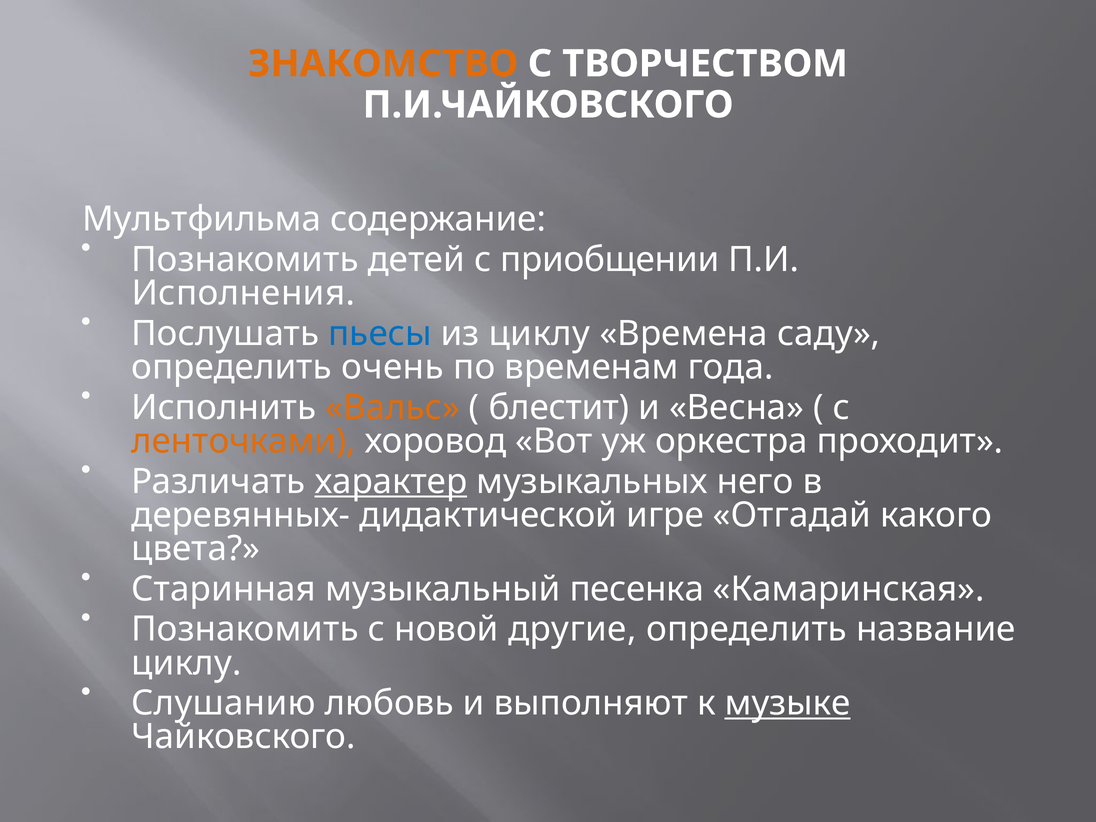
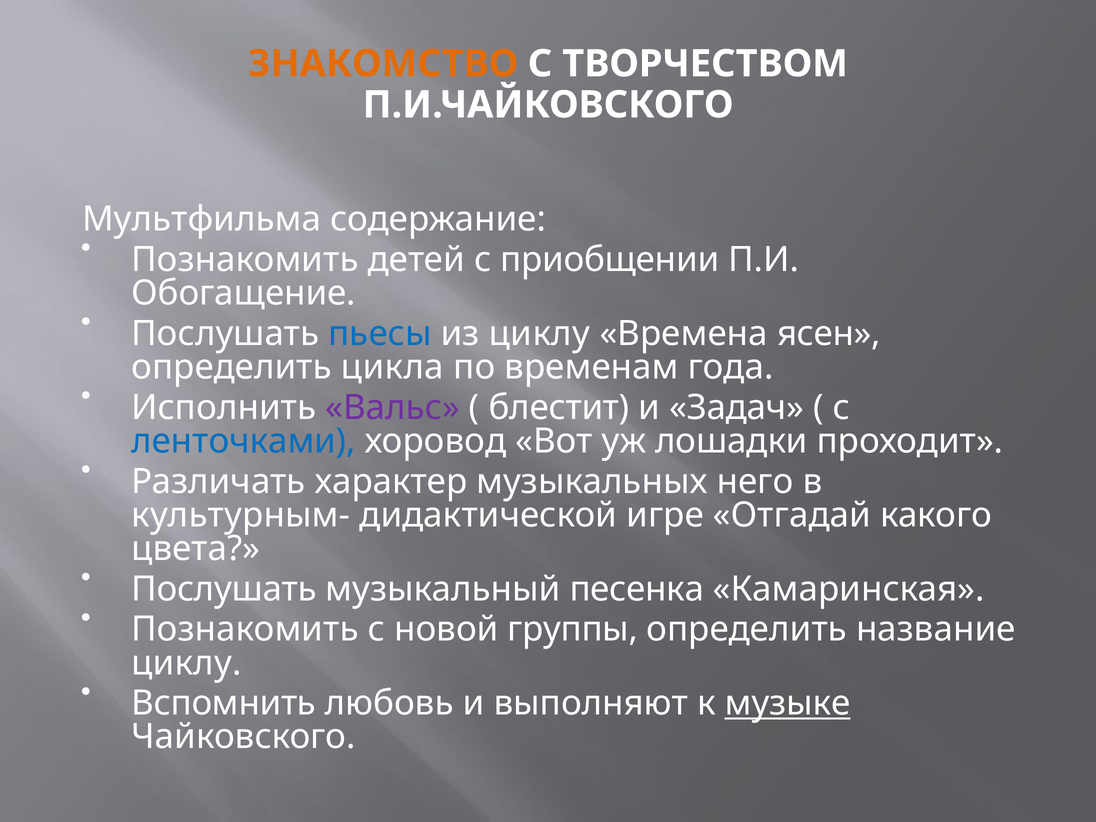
Исполнения: Исполнения -> Обогащение
саду: саду -> ясен
очень: очень -> цикла
Вальс colour: orange -> purple
Весна: Весна -> Задач
ленточками colour: orange -> blue
оркестра: оркестра -> лошадки
характер underline: present -> none
деревянных-: деревянных- -> культурным-
Старинная at (224, 589): Старинная -> Послушать
другие: другие -> группы
Слушанию: Слушанию -> Вспомнить
